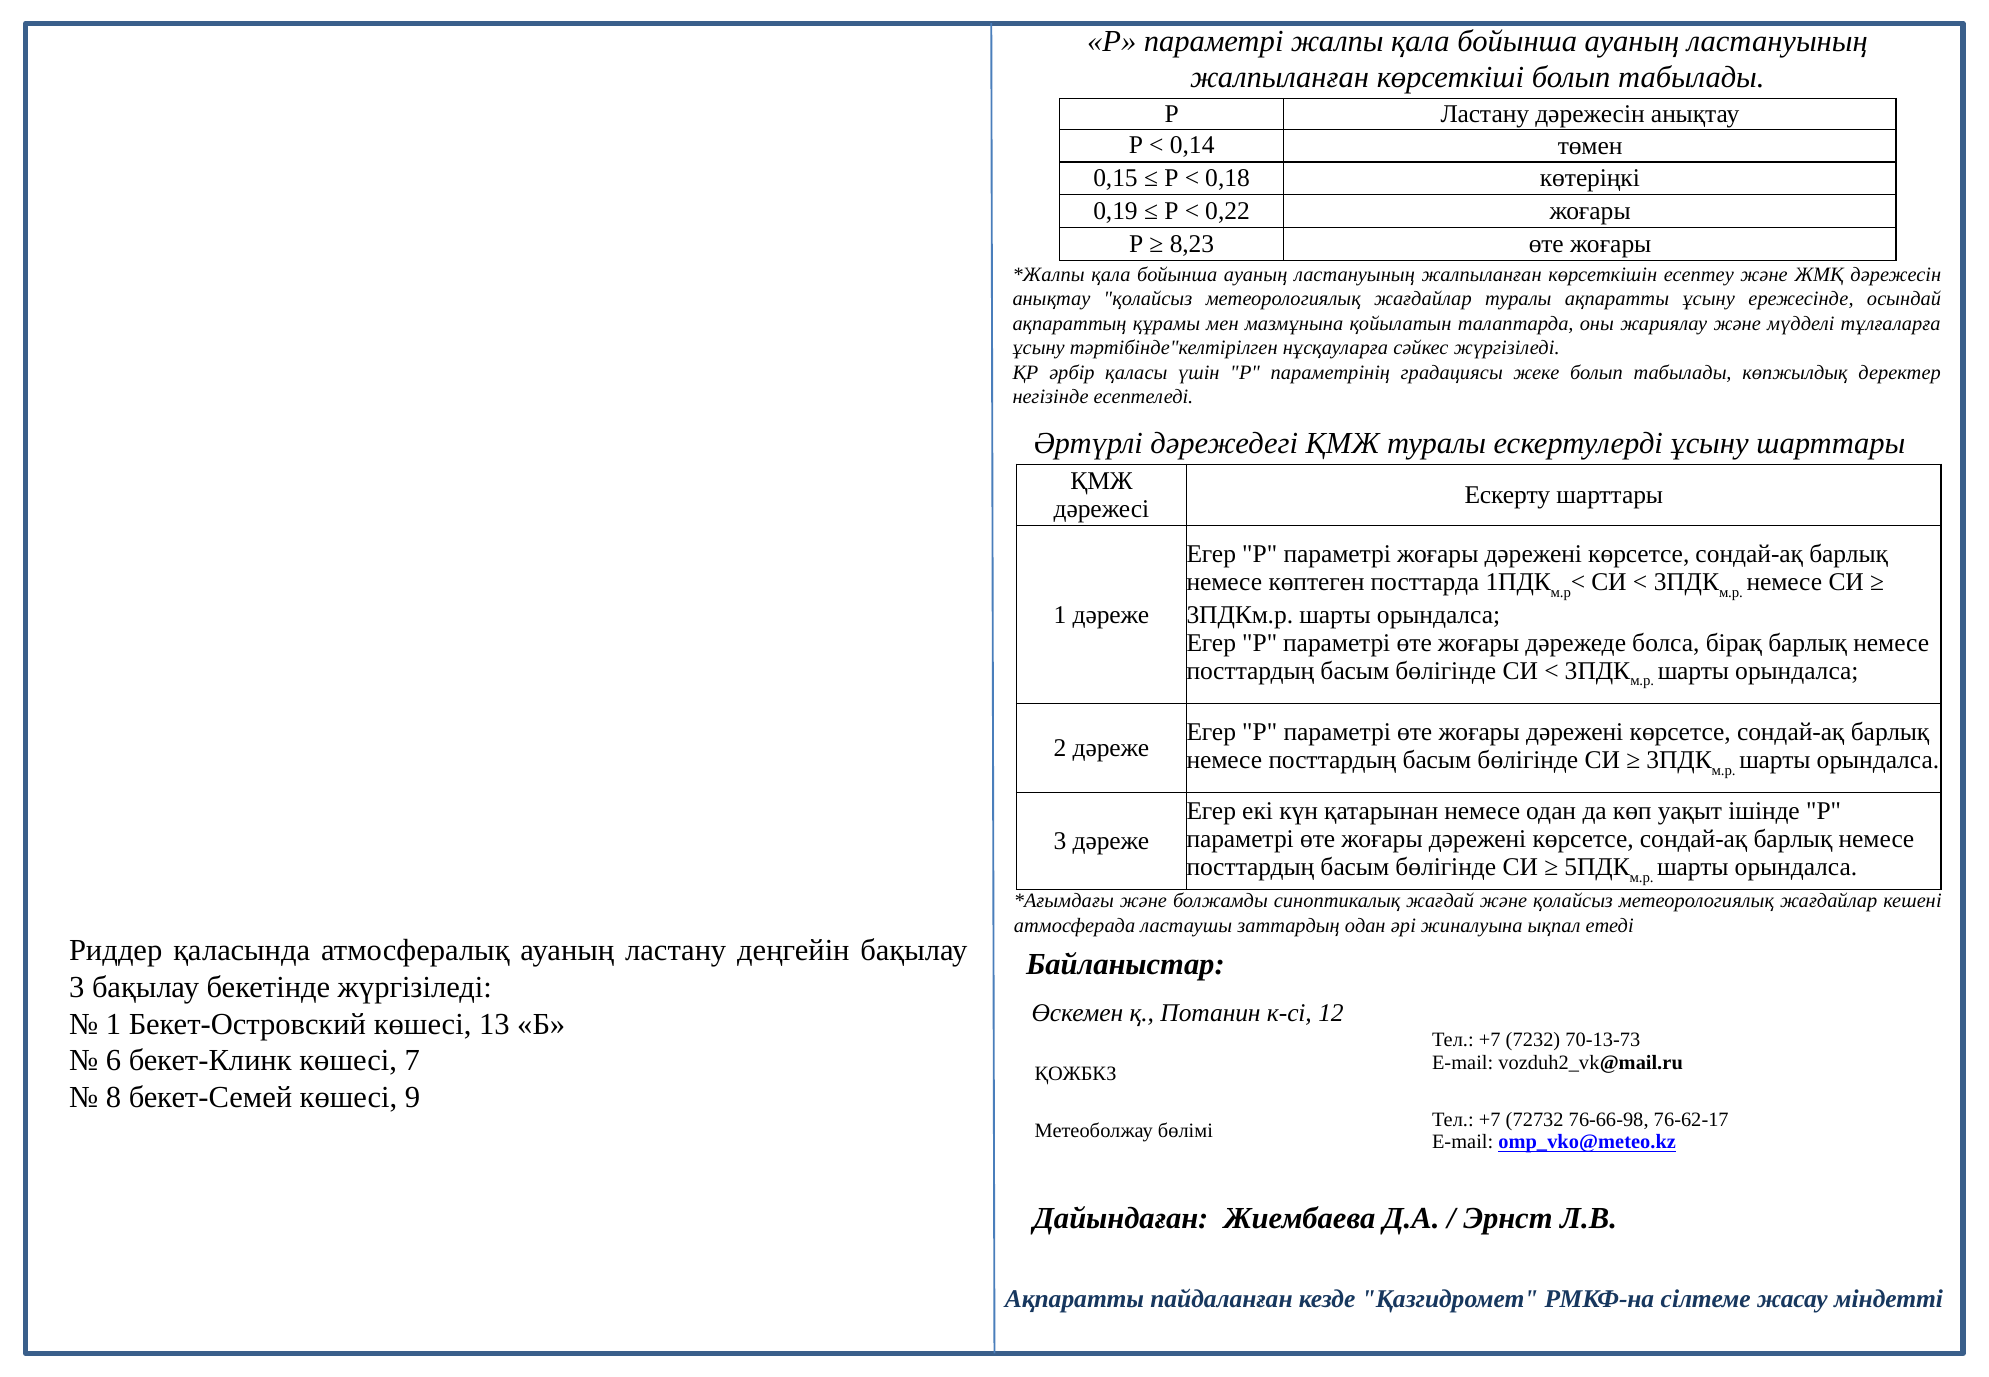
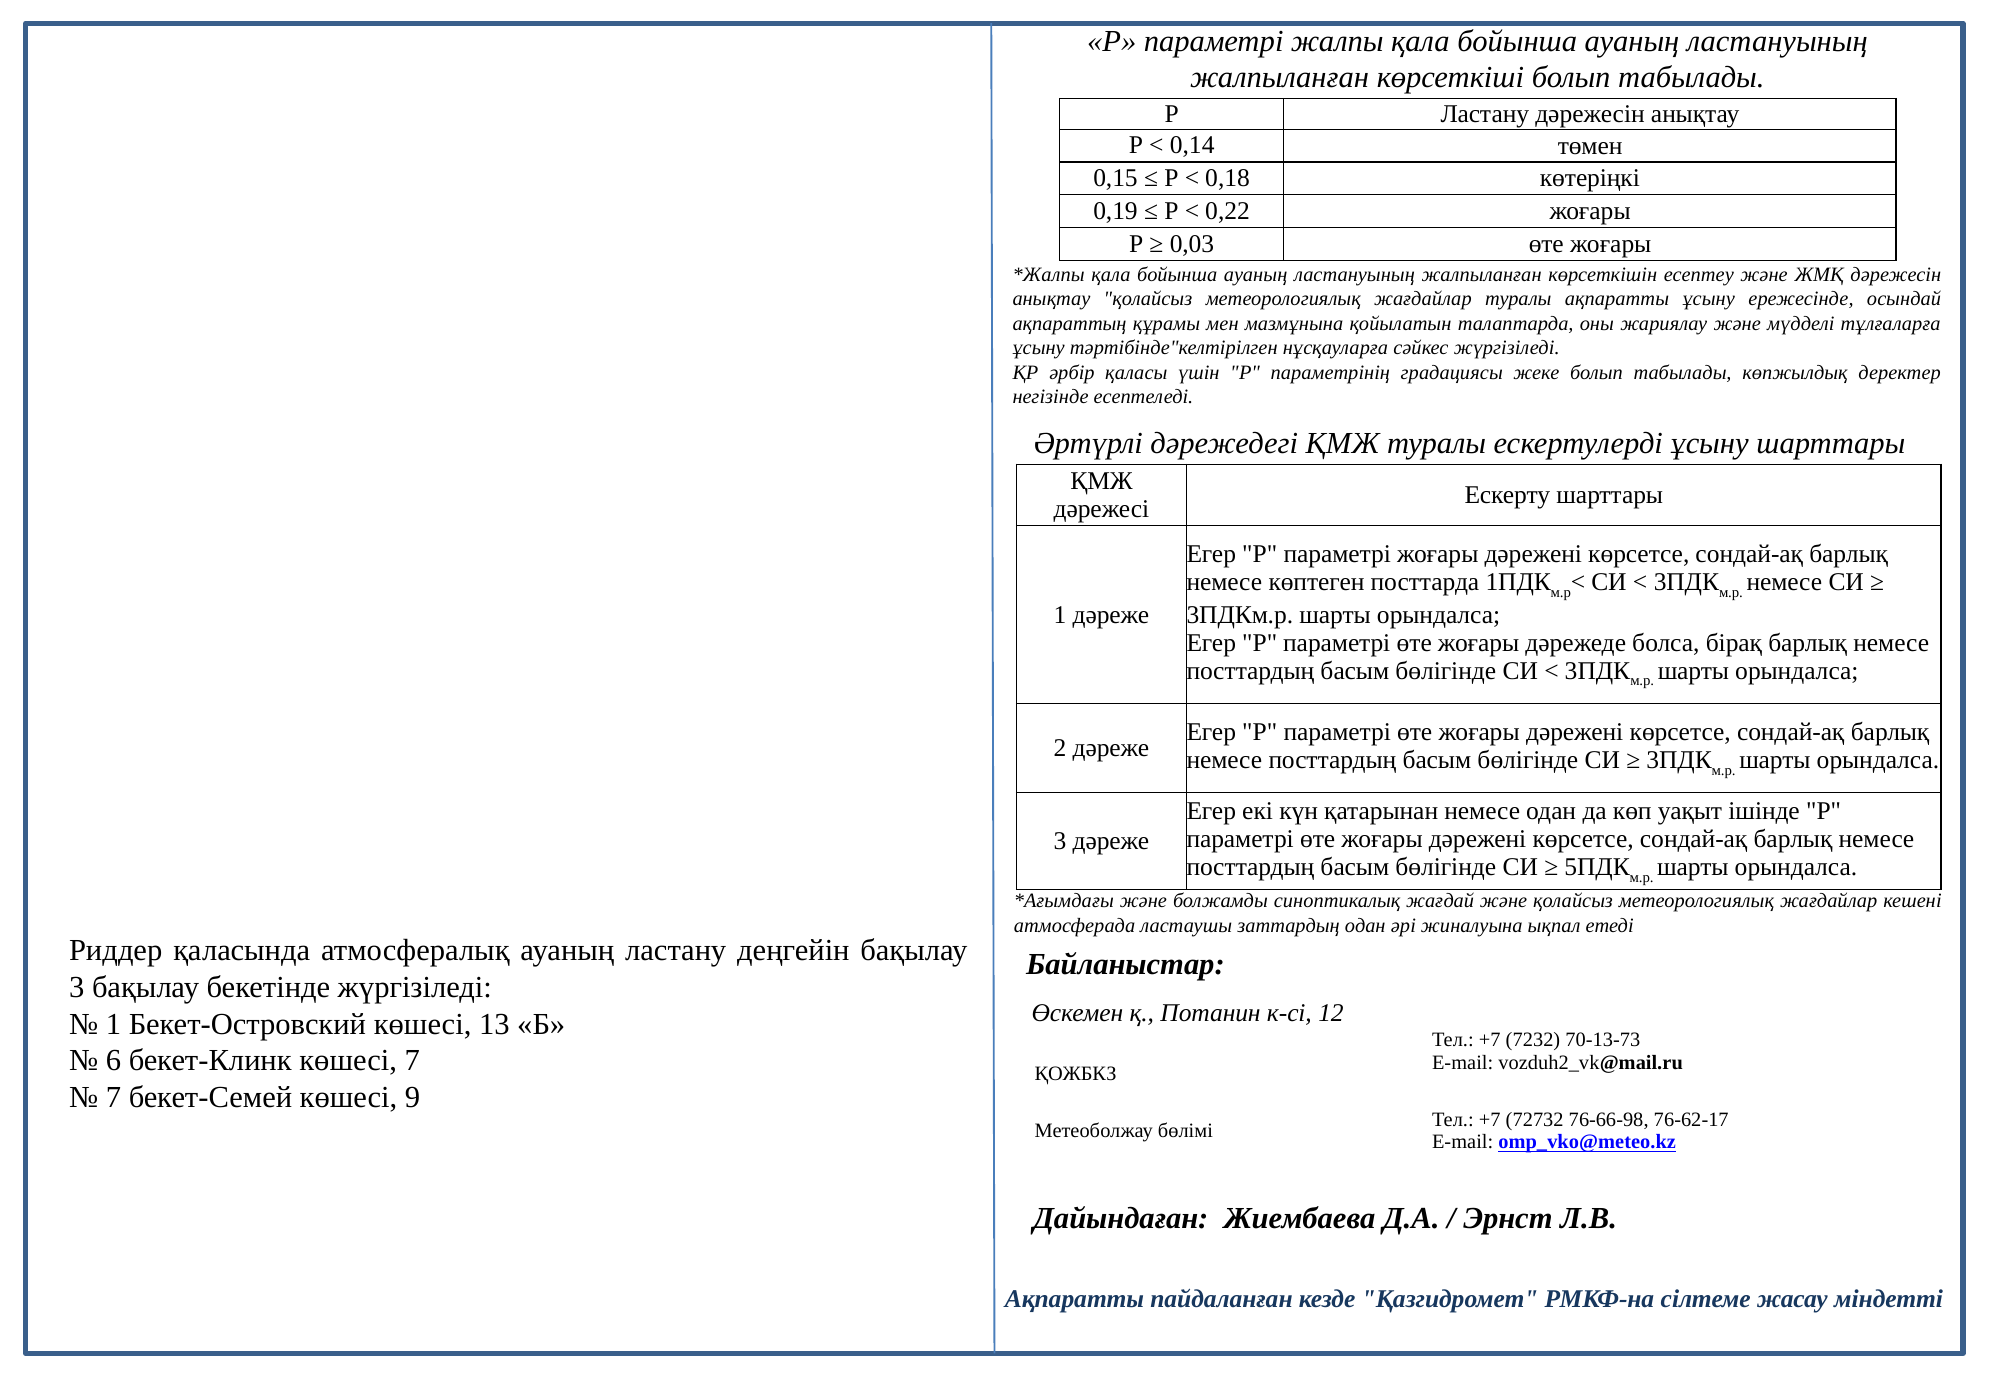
8,23: 8,23 -> 0,03
8 at (114, 1097): 8 -> 7
